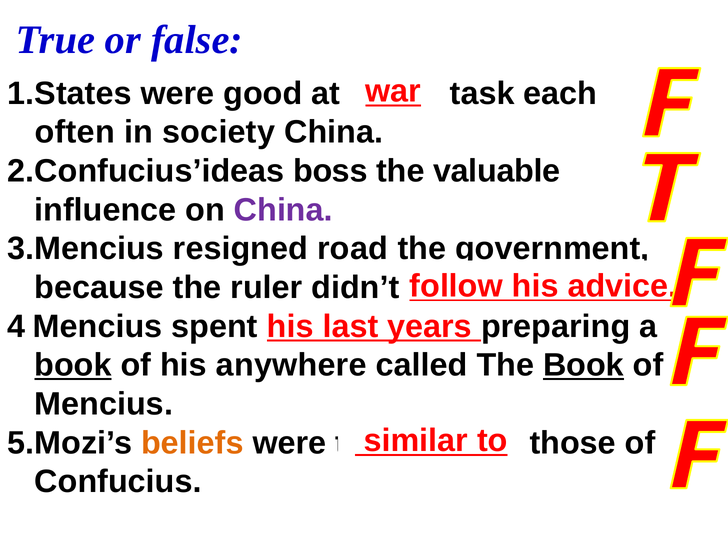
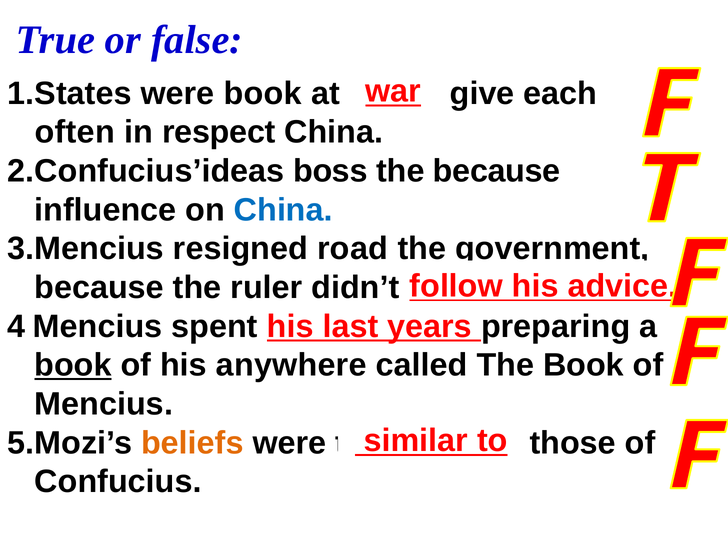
were good: good -> book
task: task -> give
in society: society -> respect
the valuable: valuable -> because
China at (283, 210) colour: purple -> blue
Book at (584, 365) underline: present -> none
